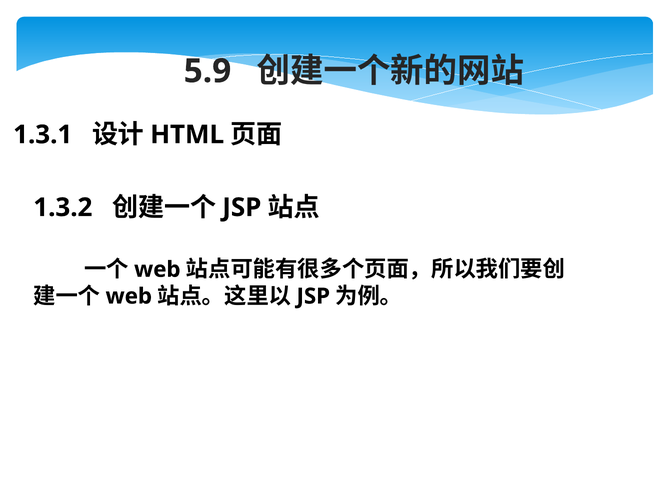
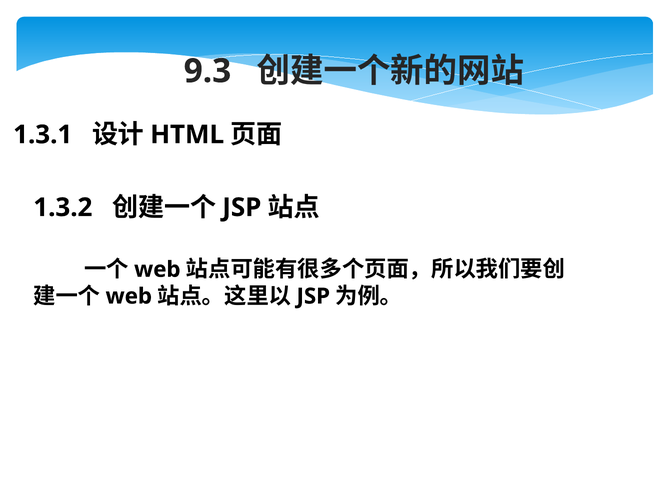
5.9: 5.9 -> 9.3
